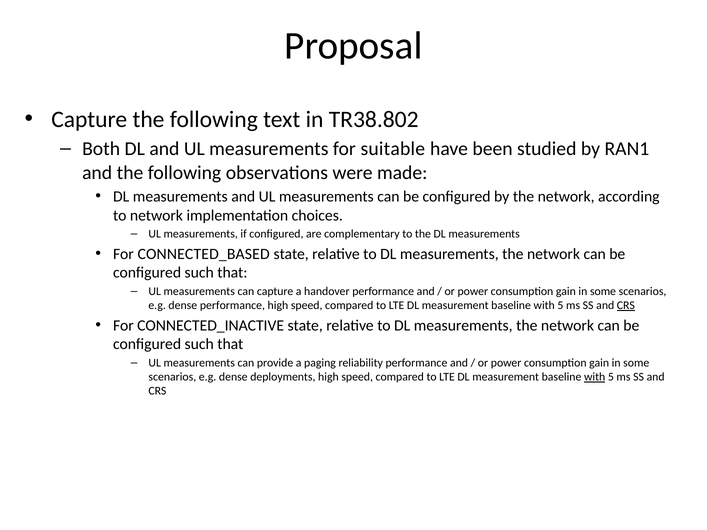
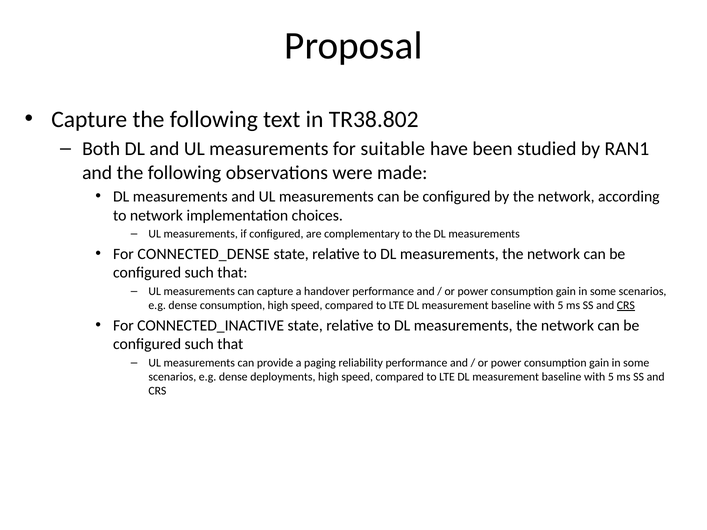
CONNECTED_BASED: CONNECTED_BASED -> CONNECTED_DENSE
dense performance: performance -> consumption
with at (595, 377) underline: present -> none
